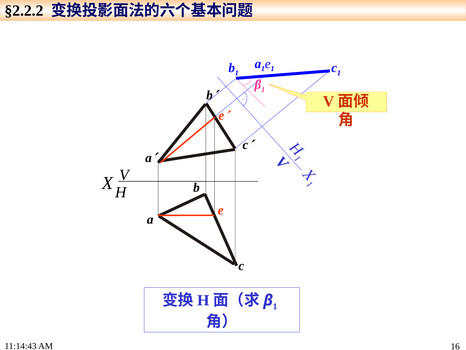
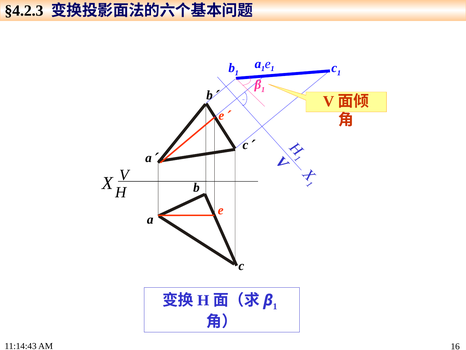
§2.2.2: §2.2.2 -> §4.2.3
